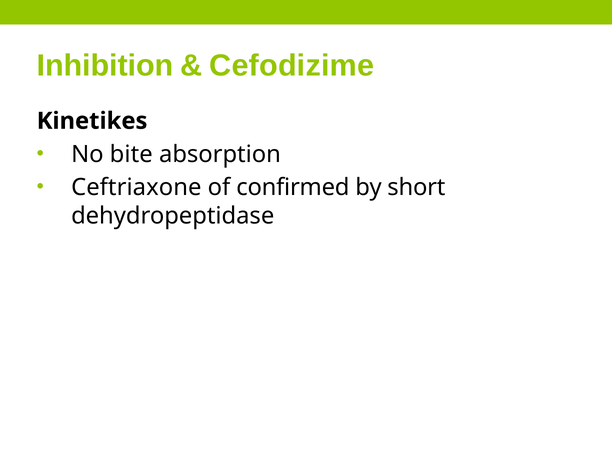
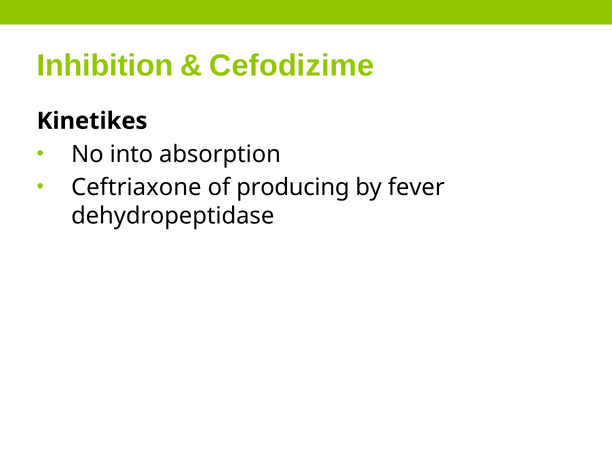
bite: bite -> into
confirmed: confirmed -> producing
short: short -> fever
